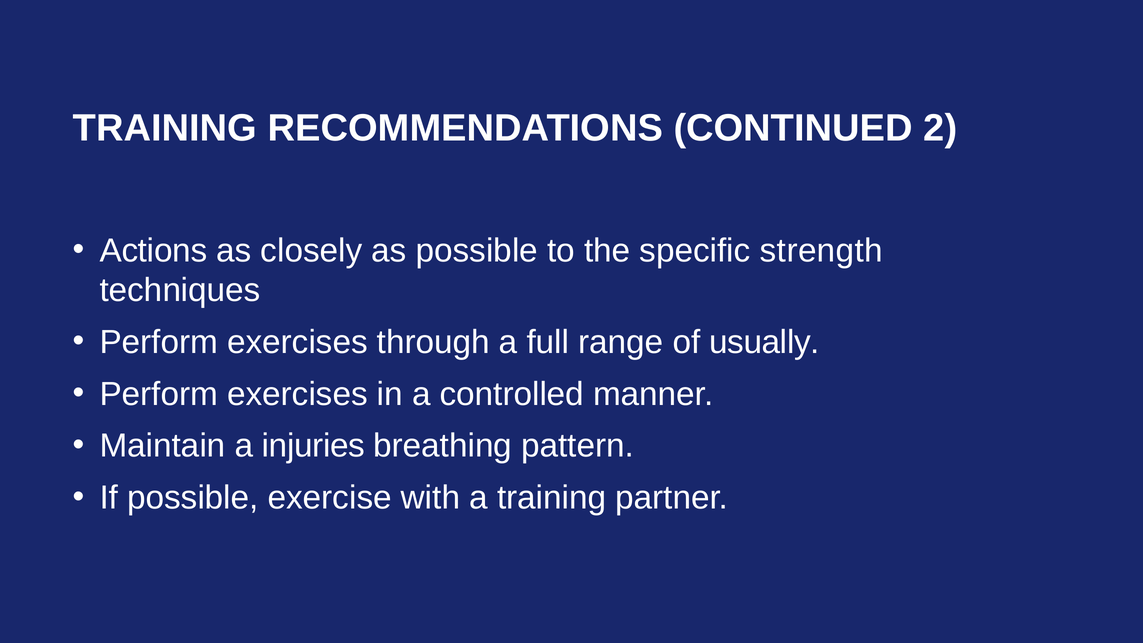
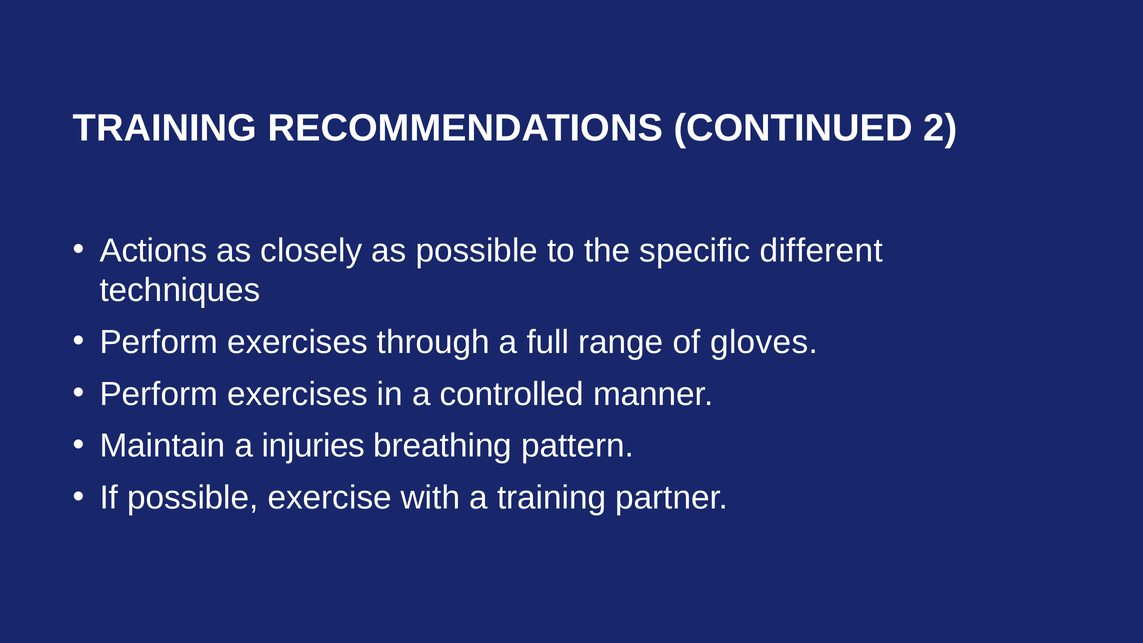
strength: strength -> different
usually: usually -> gloves
